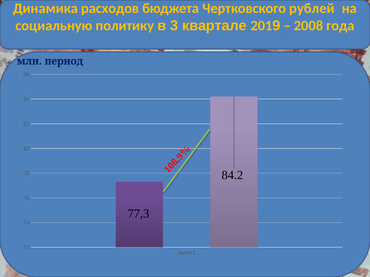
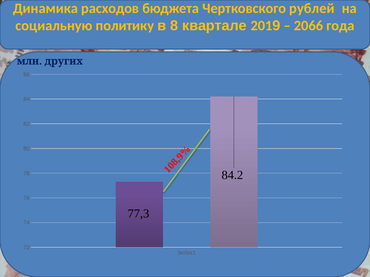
в 3: 3 -> 8
2008: 2008 -> 2066
период: период -> других
